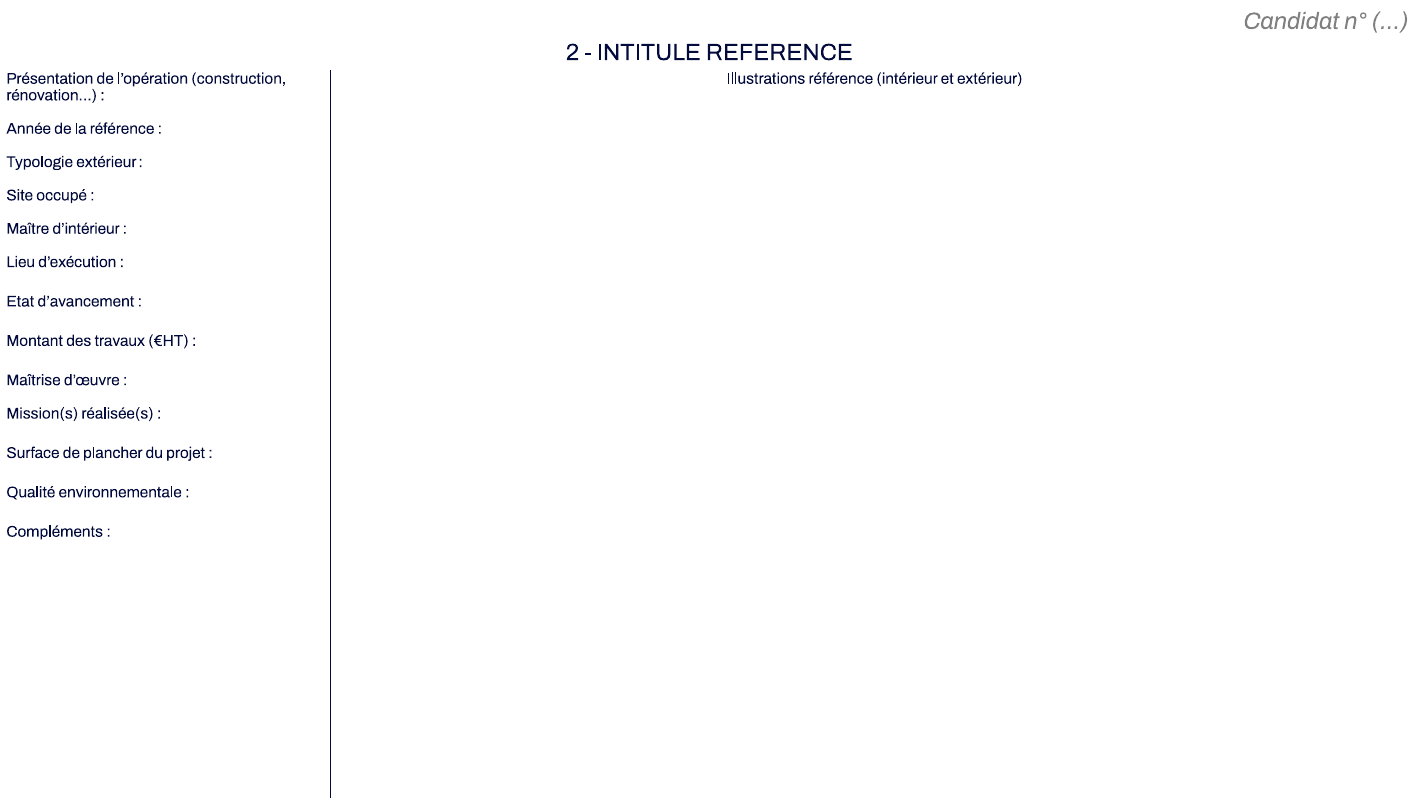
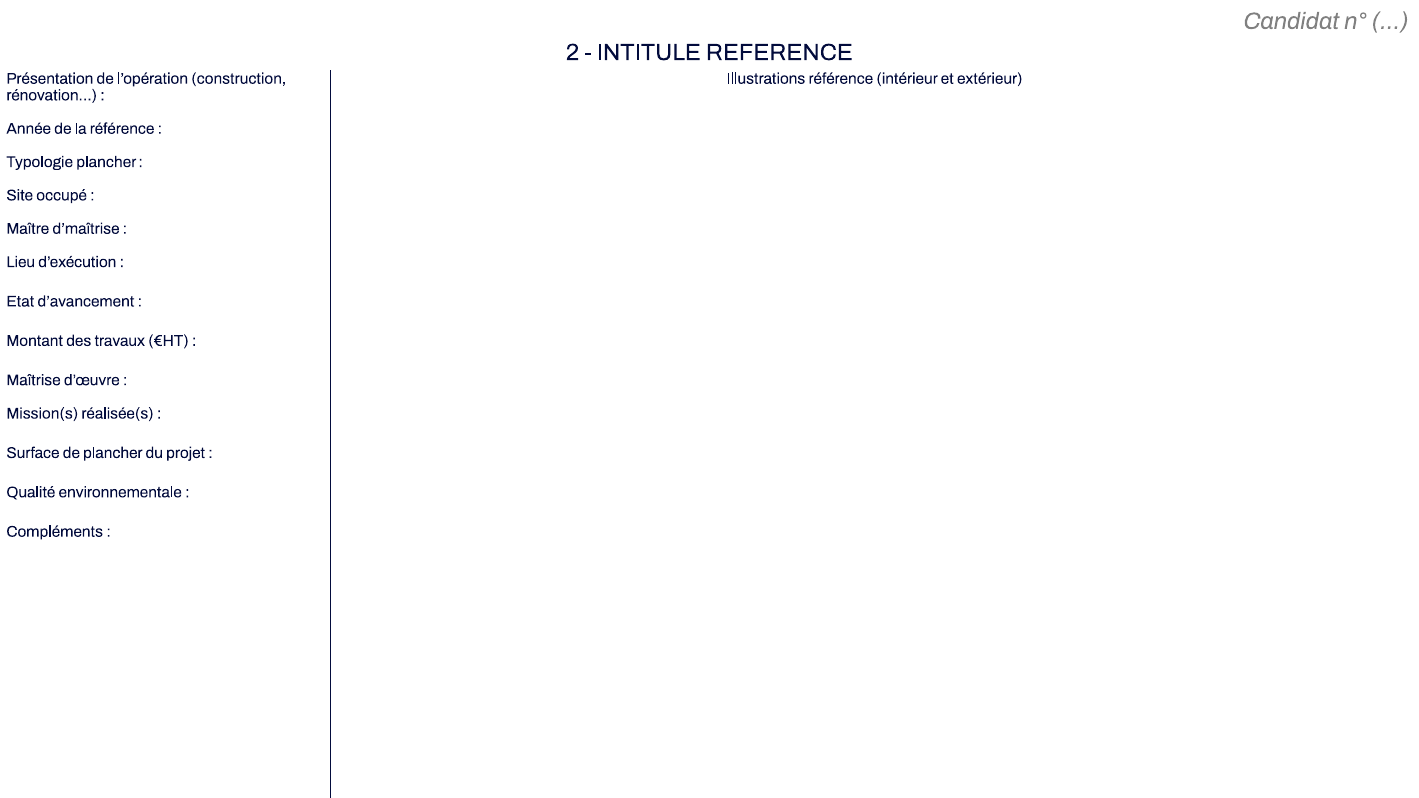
Typologie extérieur: extérieur -> plancher
d’intérieur: d’intérieur -> d’maîtrise
